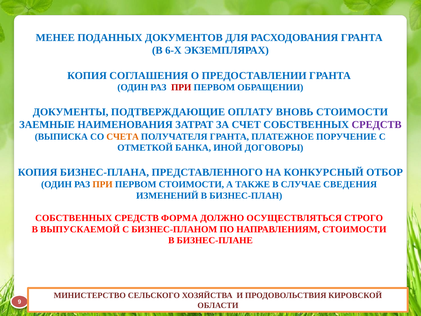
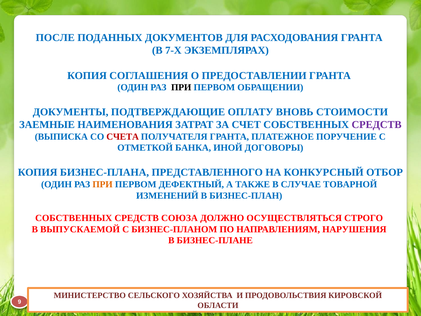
МЕНЕЕ: МЕНЕЕ -> ПОСЛЕ
6-Х: 6-Х -> 7-Х
ПРИ at (181, 87) colour: red -> black
СЧЕТА colour: orange -> red
ПЕРВОМ СТОИМОСТИ: СТОИМОСТИ -> ДЕФЕКТНЫЙ
СВЕДЕНИЯ: СВЕДЕНИЯ -> ТОВАРНОЙ
ФОРМА: ФОРМА -> СОЮЗА
НАПРАВЛЕНИЯМ СТОИМОСТИ: СТОИМОСТИ -> НАРУШЕНИЯ
